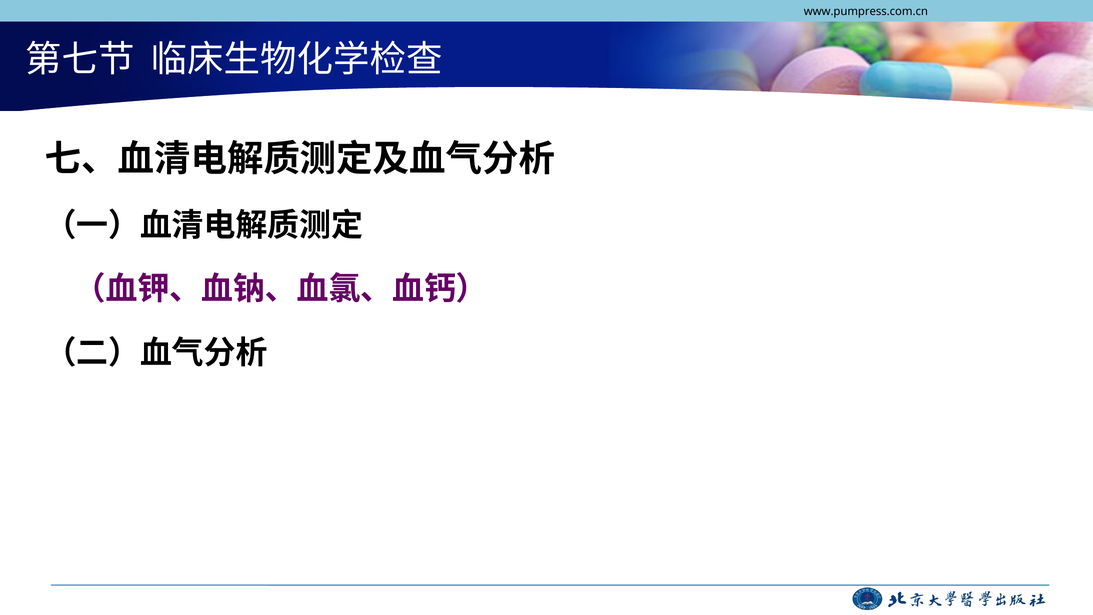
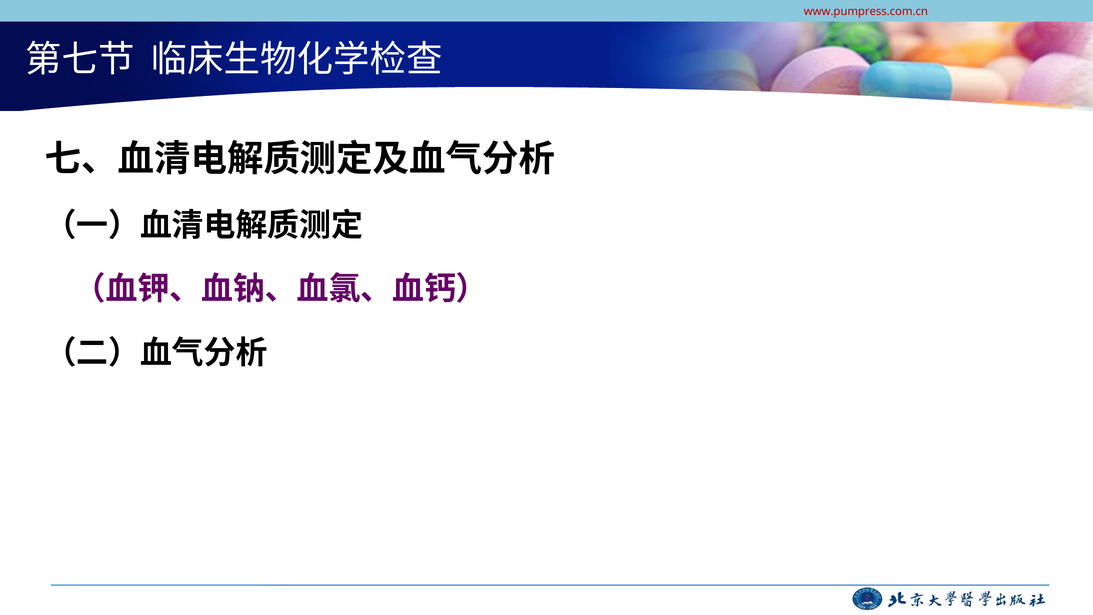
www.pumpress.com.cn colour: black -> red
